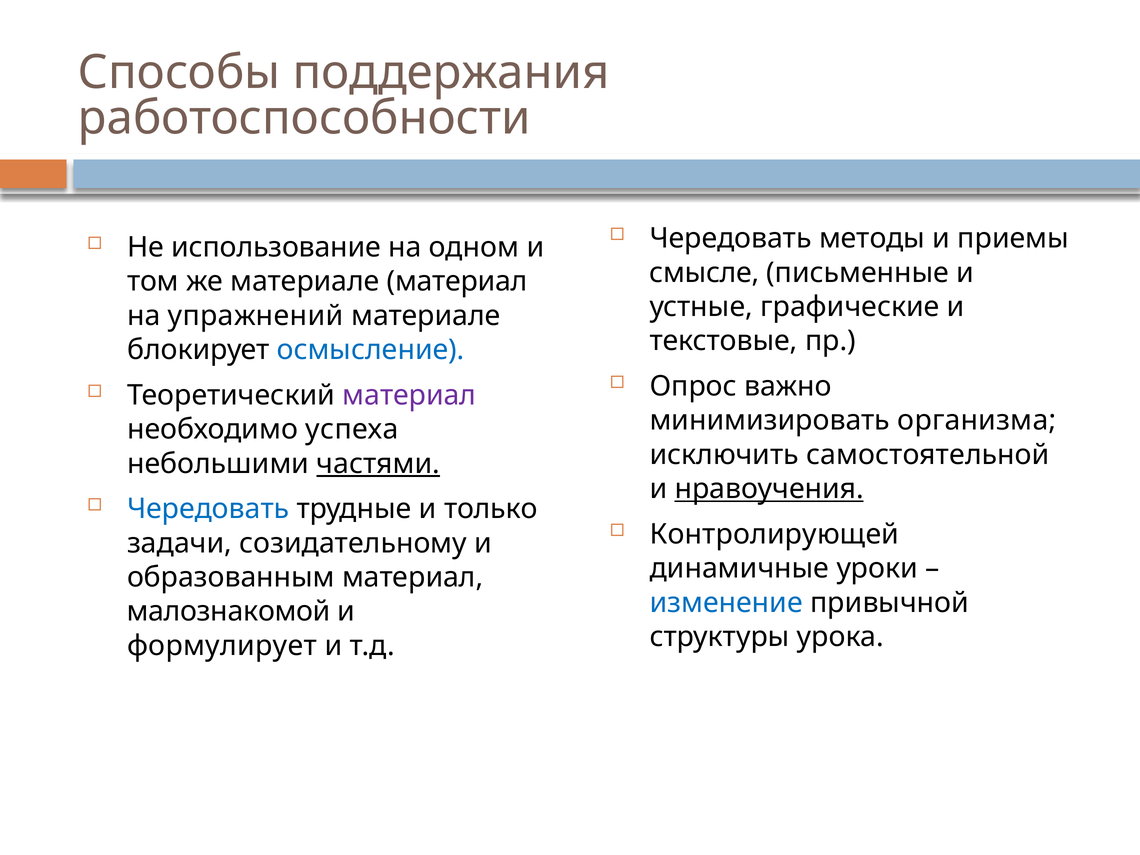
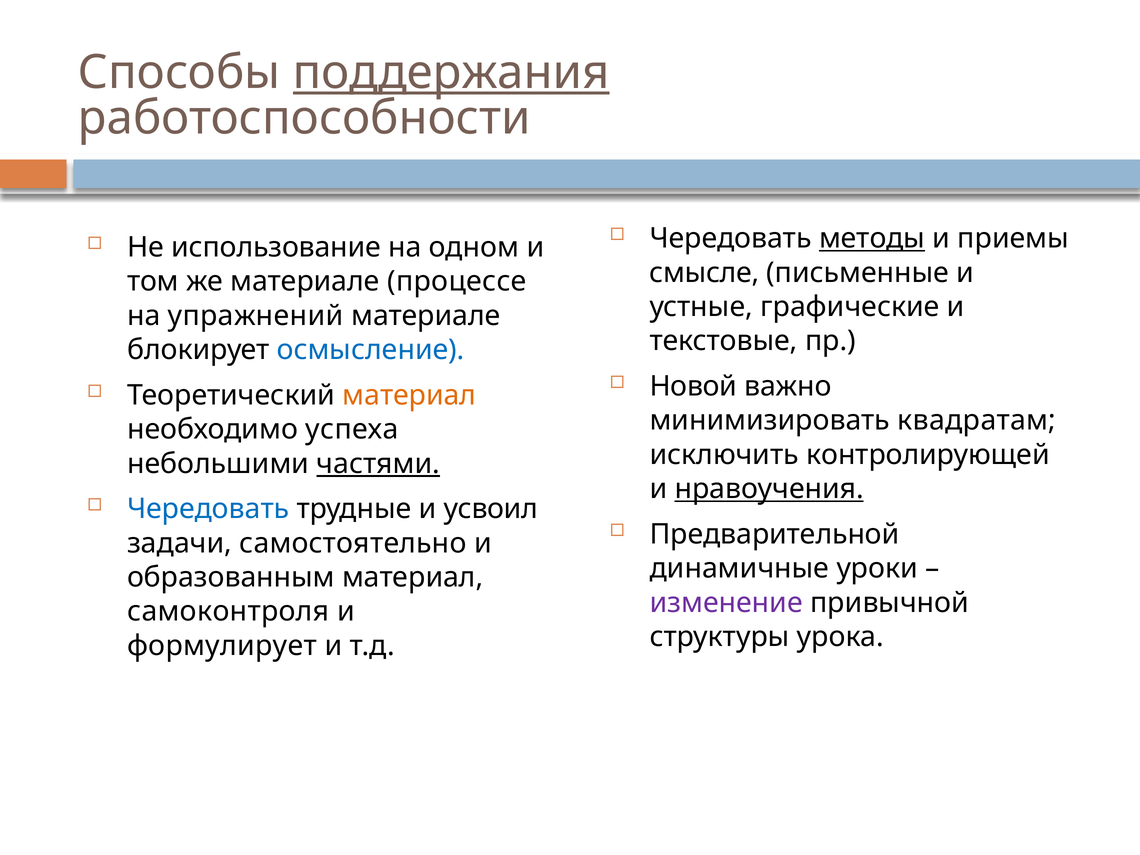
поддержания underline: none -> present
методы underline: none -> present
материале материал: материал -> процессе
Опрос: Опрос -> Новой
материал at (409, 395) colour: purple -> orange
организма: организма -> квадратам
самостоятельной: самостоятельной -> контролирующей
только: только -> усвоил
Контролирующей: Контролирующей -> Предварительной
созидательному: созидательному -> самостоятельно
изменение colour: blue -> purple
малознакомой: малознакомой -> самоконтроля
